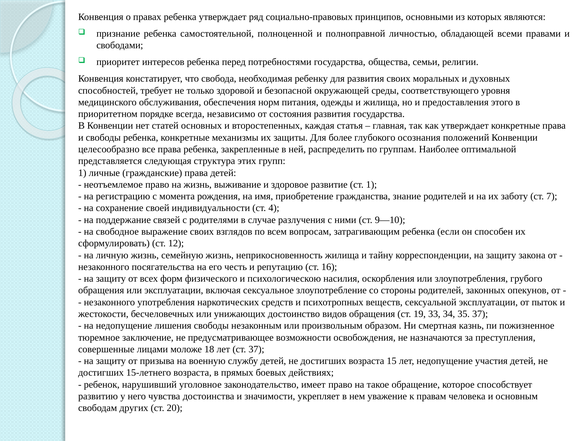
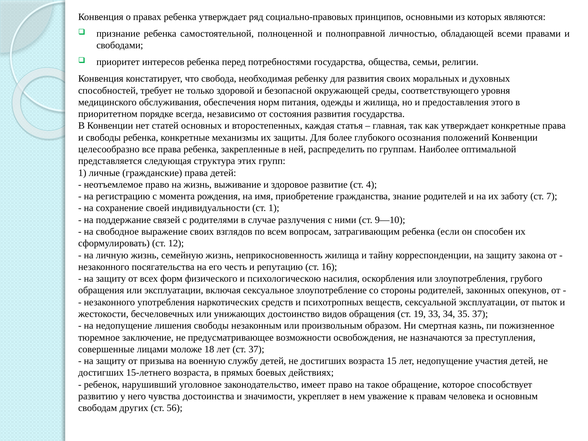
ст 1: 1 -> 4
ст 4: 4 -> 1
20: 20 -> 56
